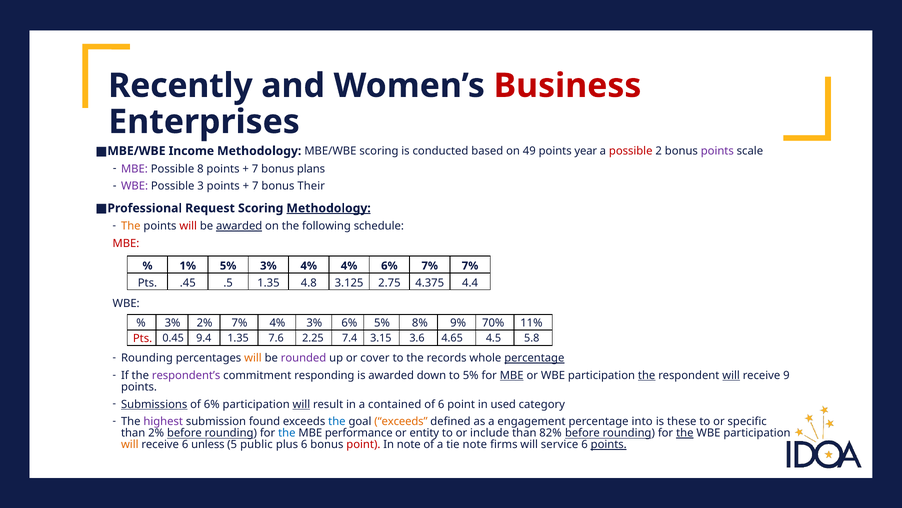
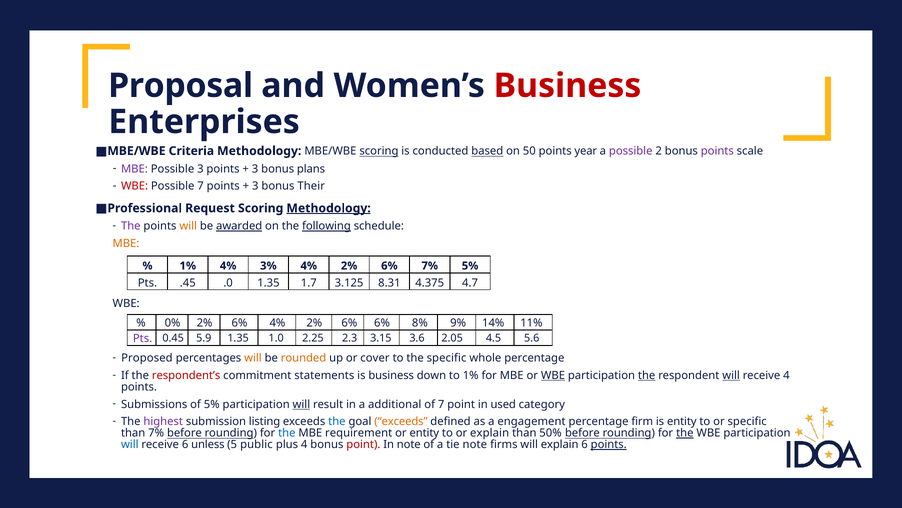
Recently: Recently -> Proposal
Income: Income -> Criteria
scoring at (379, 151) underline: none -> present
based underline: none -> present
49: 49 -> 50
possible at (631, 151) colour: red -> purple
Possible 8: 8 -> 3
7 at (255, 169): 7 -> 3
WBE at (135, 186) colour: purple -> red
Possible 3: 3 -> 7
7 at (255, 186): 7 -> 3
The at (131, 226) colour: orange -> purple
will at (188, 226) colour: red -> orange
following underline: none -> present
MBE at (126, 243) colour: red -> orange
1% 5%: 5% -> 4%
3% 4% 4%: 4% -> 2%
7% 7%: 7% -> 5%
.5: .5 -> .0
4.8: 4.8 -> 1.7
2.75: 2.75 -> 8.31
4.4: 4.4 -> 4.7
3% at (173, 323): 3% -> 0%
7% at (239, 323): 7% -> 6%
3% at (314, 323): 3% -> 2%
6% 5%: 5% -> 6%
70%: 70% -> 14%
Pts at (143, 338) colour: red -> purple
9.4: 9.4 -> 5.9
7.6: 7.6 -> 1.0
7.4: 7.4 -> 2.3
4.65: 4.65 -> 2.05
5.8: 5.8 -> 5.6
Rounding at (147, 358): Rounding -> Proposed
rounded colour: purple -> orange
the records: records -> specific
percentage at (534, 358) underline: present -> none
respondent’s colour: purple -> red
responding: responding -> statements
is awarded: awarded -> business
to 5%: 5% -> 1%
MBE at (512, 375) underline: present -> none
WBE at (553, 375) underline: none -> present
receive 9: 9 -> 4
Submissions underline: present -> none
of 6%: 6% -> 5%
contained: contained -> additional
of 6: 6 -> 7
found: found -> listing
into: into -> firm
is these: these -> entity
than 2%: 2% -> 7%
performance: performance -> requirement
or include: include -> explain
82%: 82% -> 50%
will at (130, 444) colour: orange -> blue
plus 6: 6 -> 4
will service: service -> explain
